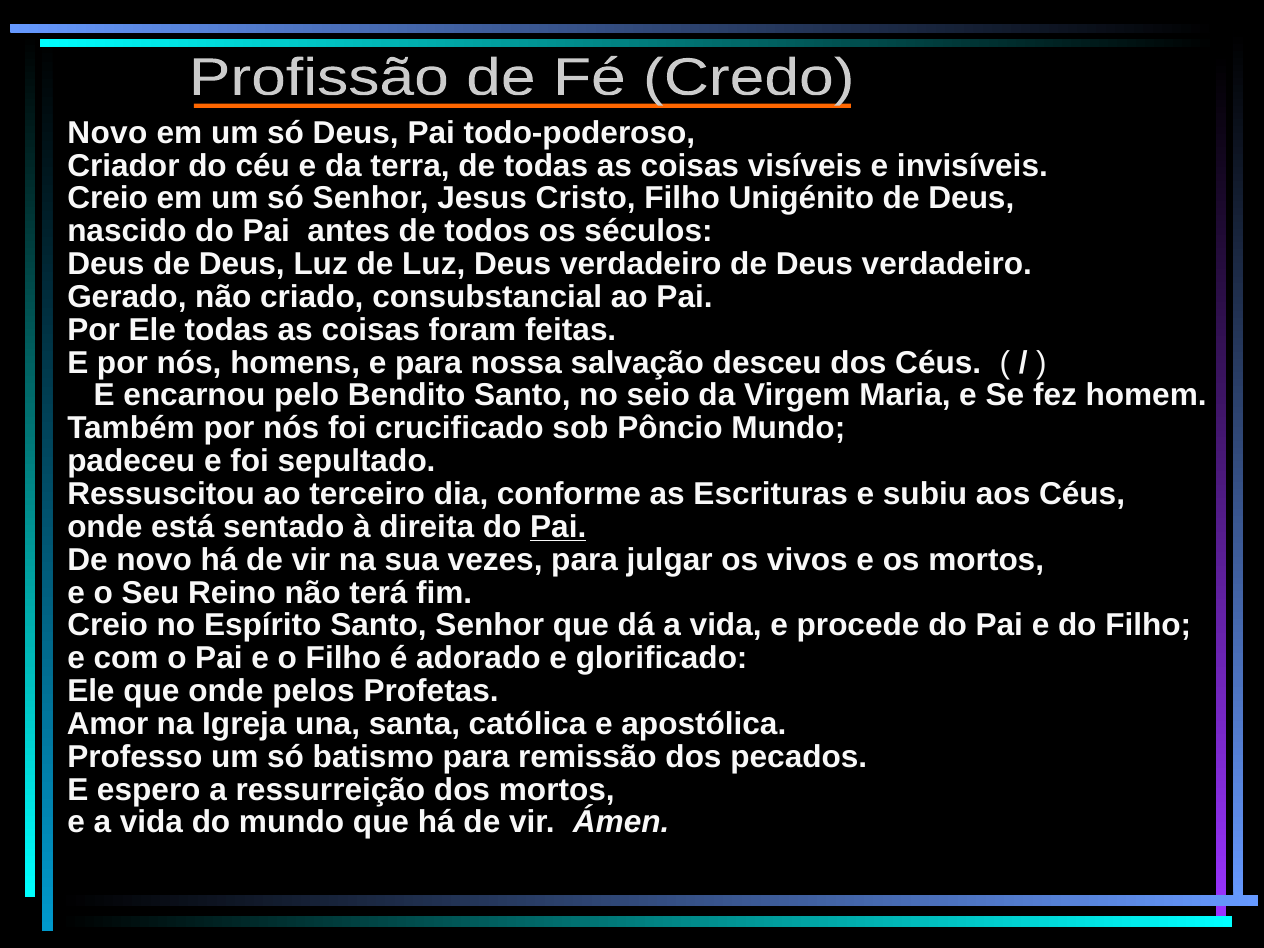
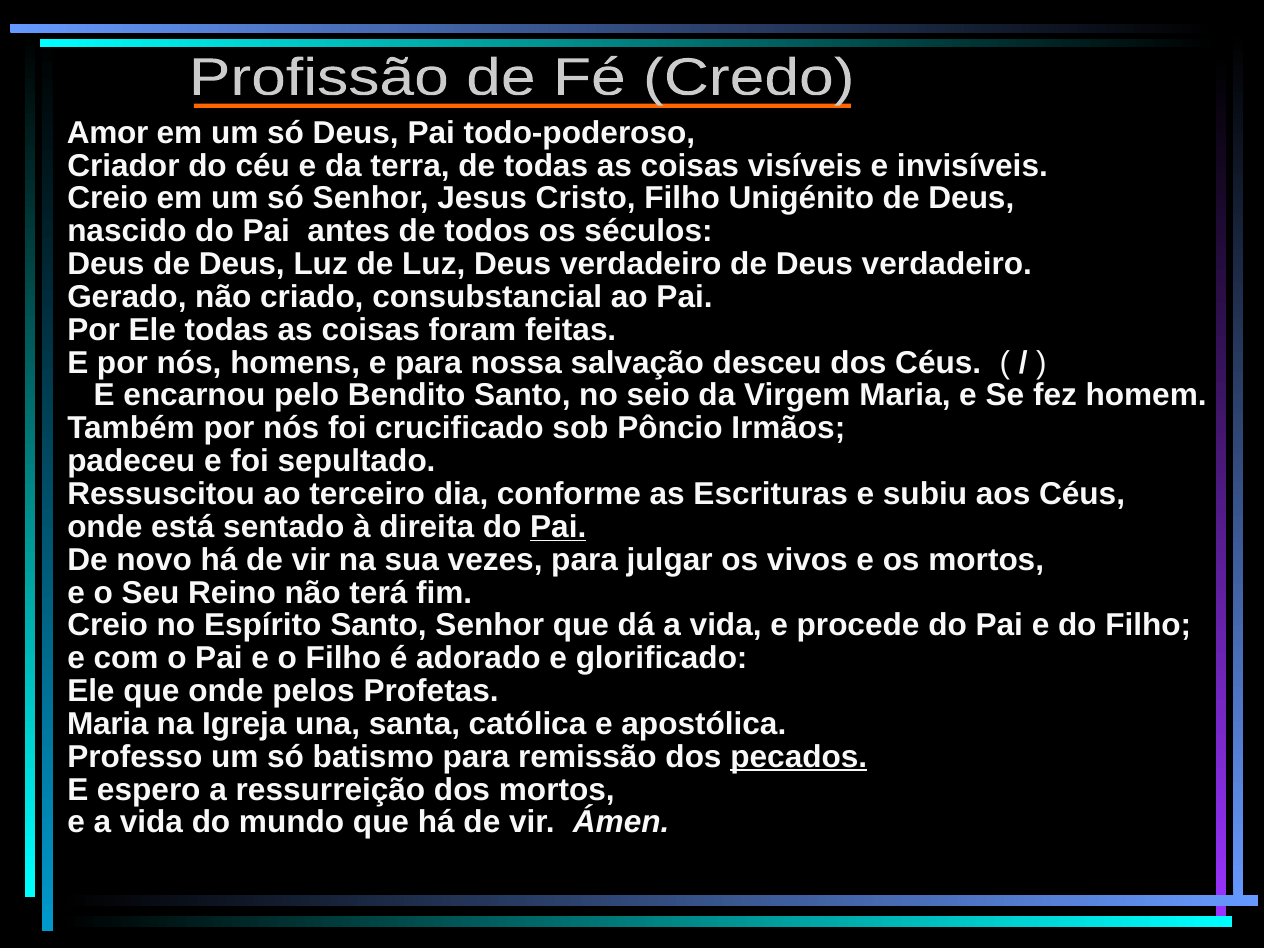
Novo at (107, 133): Novo -> Amor
Pôncio Mundo: Mundo -> Irmãos
Amor at (108, 724): Amor -> Maria
pecados underline: none -> present
